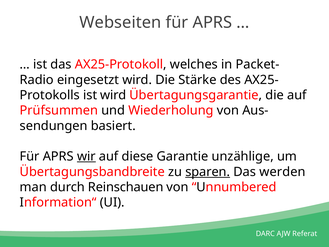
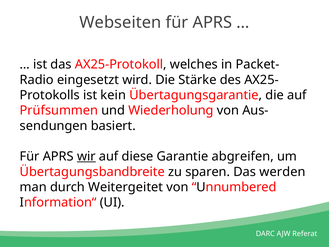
ist wird: wird -> kein
unzählige: unzählige -> abgreifen
sparen underline: present -> none
Reinschauen: Reinschauen -> Weitergeitet
